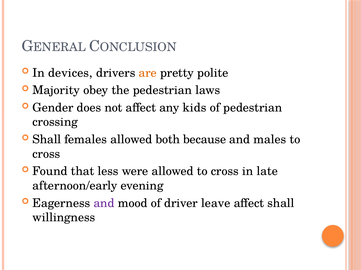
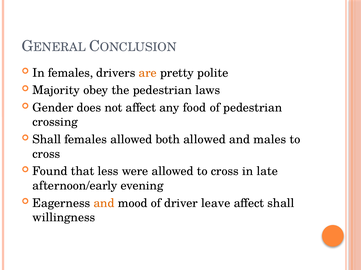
In devices: devices -> females
kids: kids -> food
both because: because -> allowed
and at (104, 204) colour: purple -> orange
